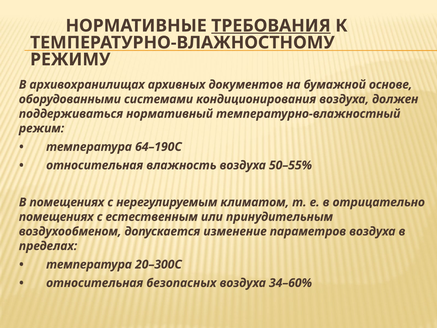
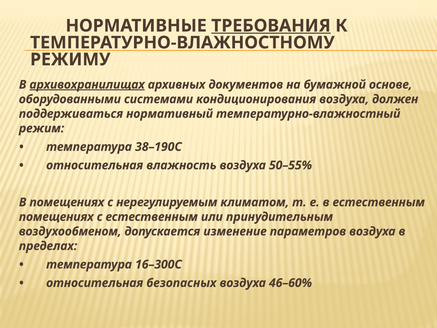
архивохранилищах underline: none -> present
64–190С: 64–190С -> 38–190С
в отрицательно: отрицательно -> естественным
20–300С: 20–300С -> 16–300С
34–60%: 34–60% -> 46–60%
